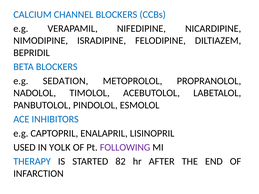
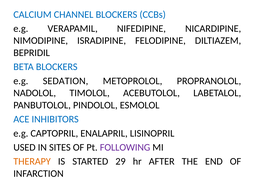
YOLK: YOLK -> SITES
THERAPY colour: blue -> orange
82: 82 -> 29
